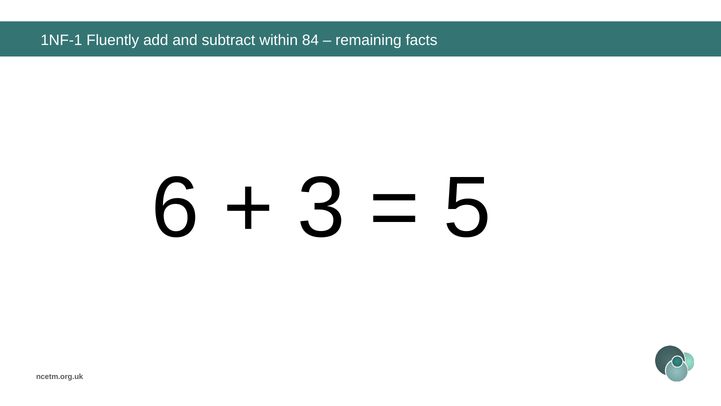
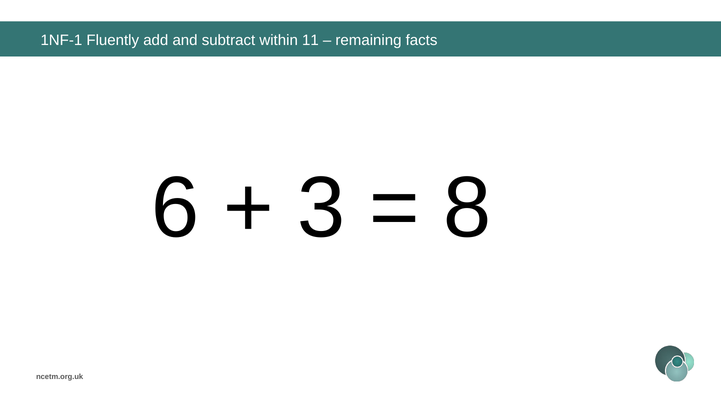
84: 84 -> 11
5: 5 -> 8
